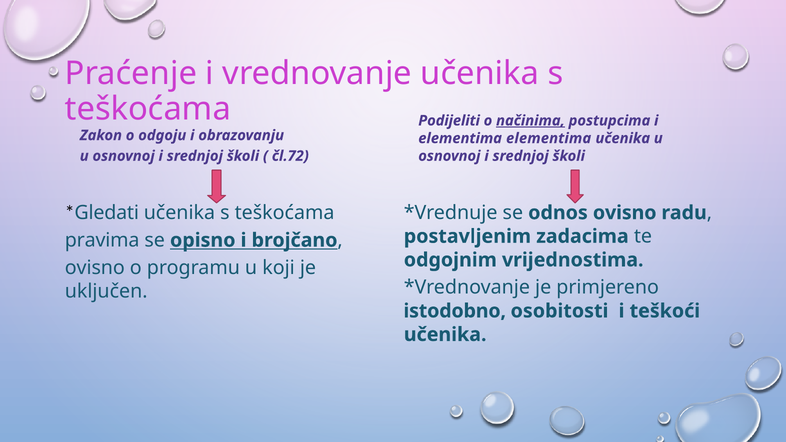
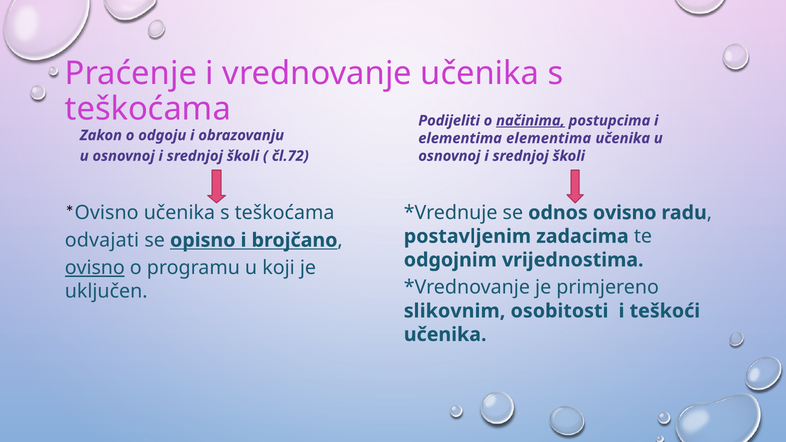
Gledati at (107, 213): Gledati -> Ovisno
pravima: pravima -> odvajati
ovisno at (95, 268) underline: none -> present
istodobno: istodobno -> slikovnim
